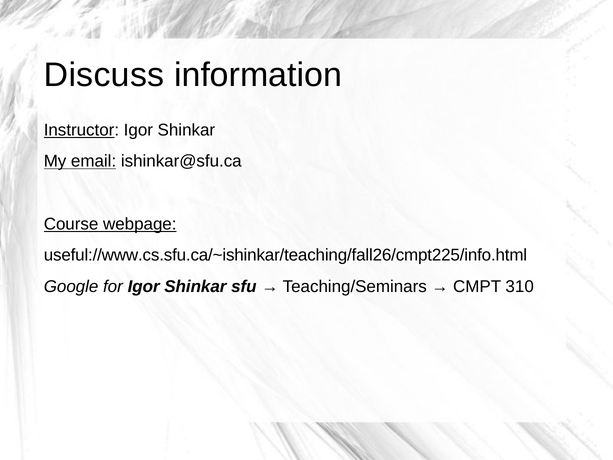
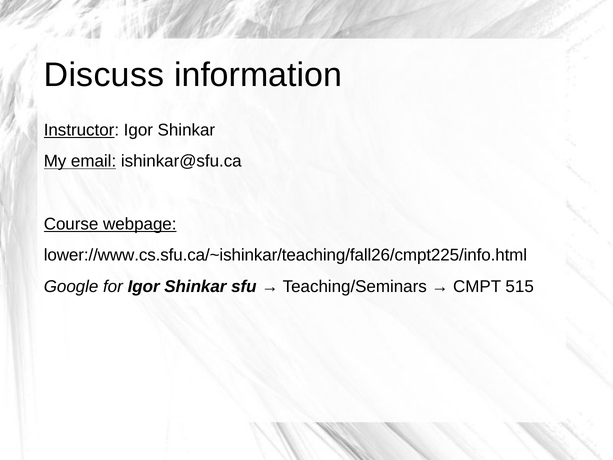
useful://www.cs.sfu.ca/~ishinkar/teaching/fall26/cmpt225/info.html: useful://www.cs.sfu.ca/~ishinkar/teaching/fall26/cmpt225/info.html -> lower://www.cs.sfu.ca/~ishinkar/teaching/fall26/cmpt225/info.html
310: 310 -> 515
